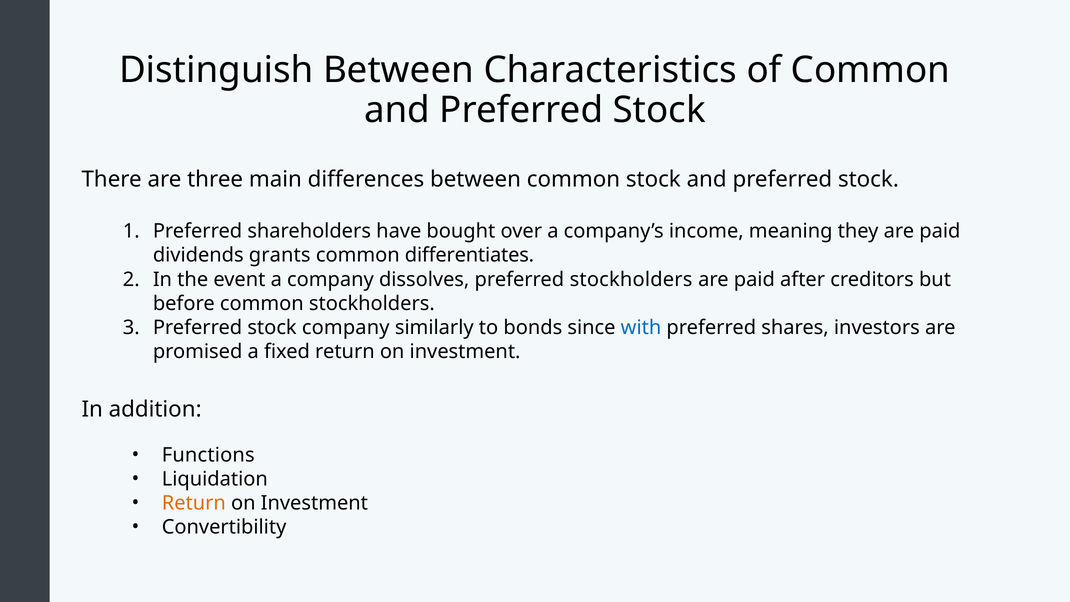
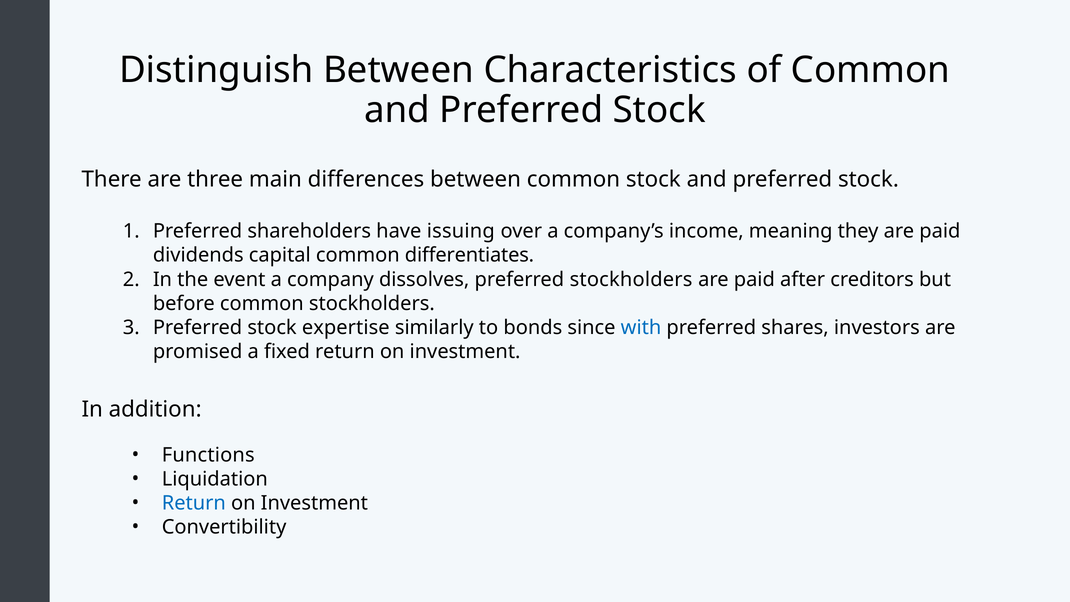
bought: bought -> issuing
grants: grants -> capital
stock company: company -> expertise
Return at (194, 503) colour: orange -> blue
